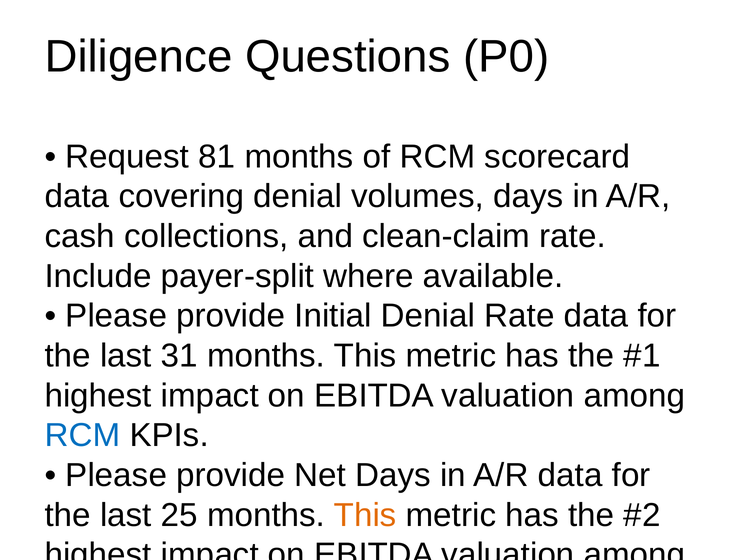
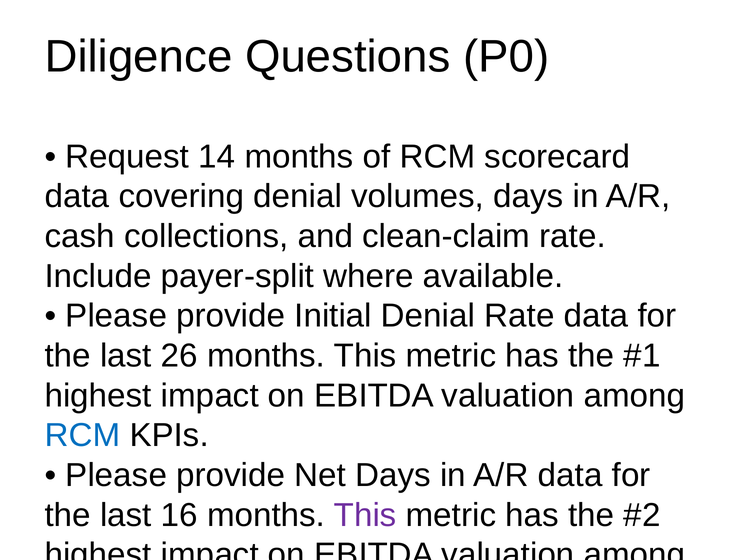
81: 81 -> 14
31: 31 -> 26
25: 25 -> 16
This at (365, 515) colour: orange -> purple
